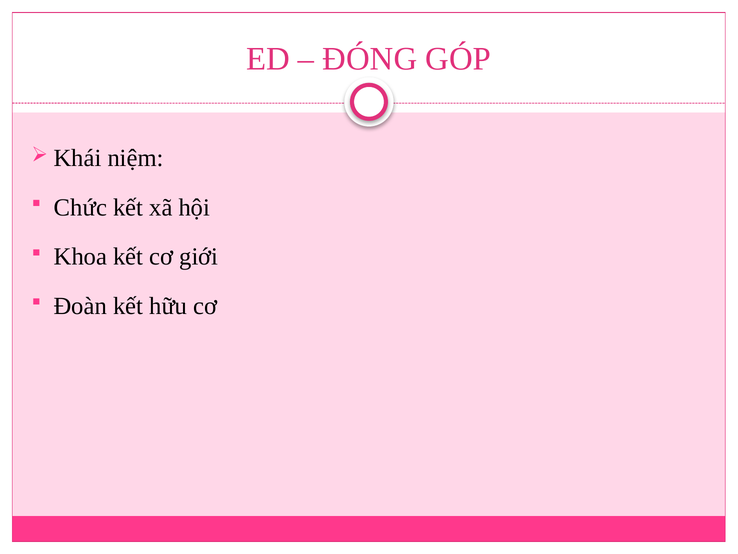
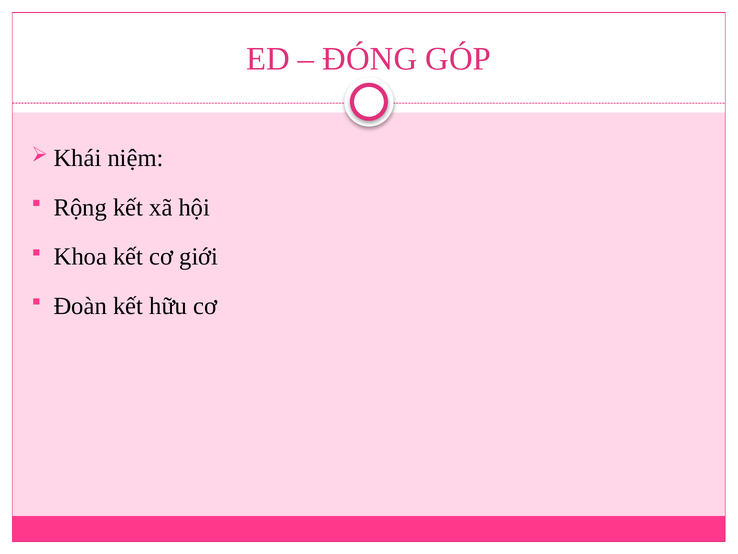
Chức: Chức -> Rộng
